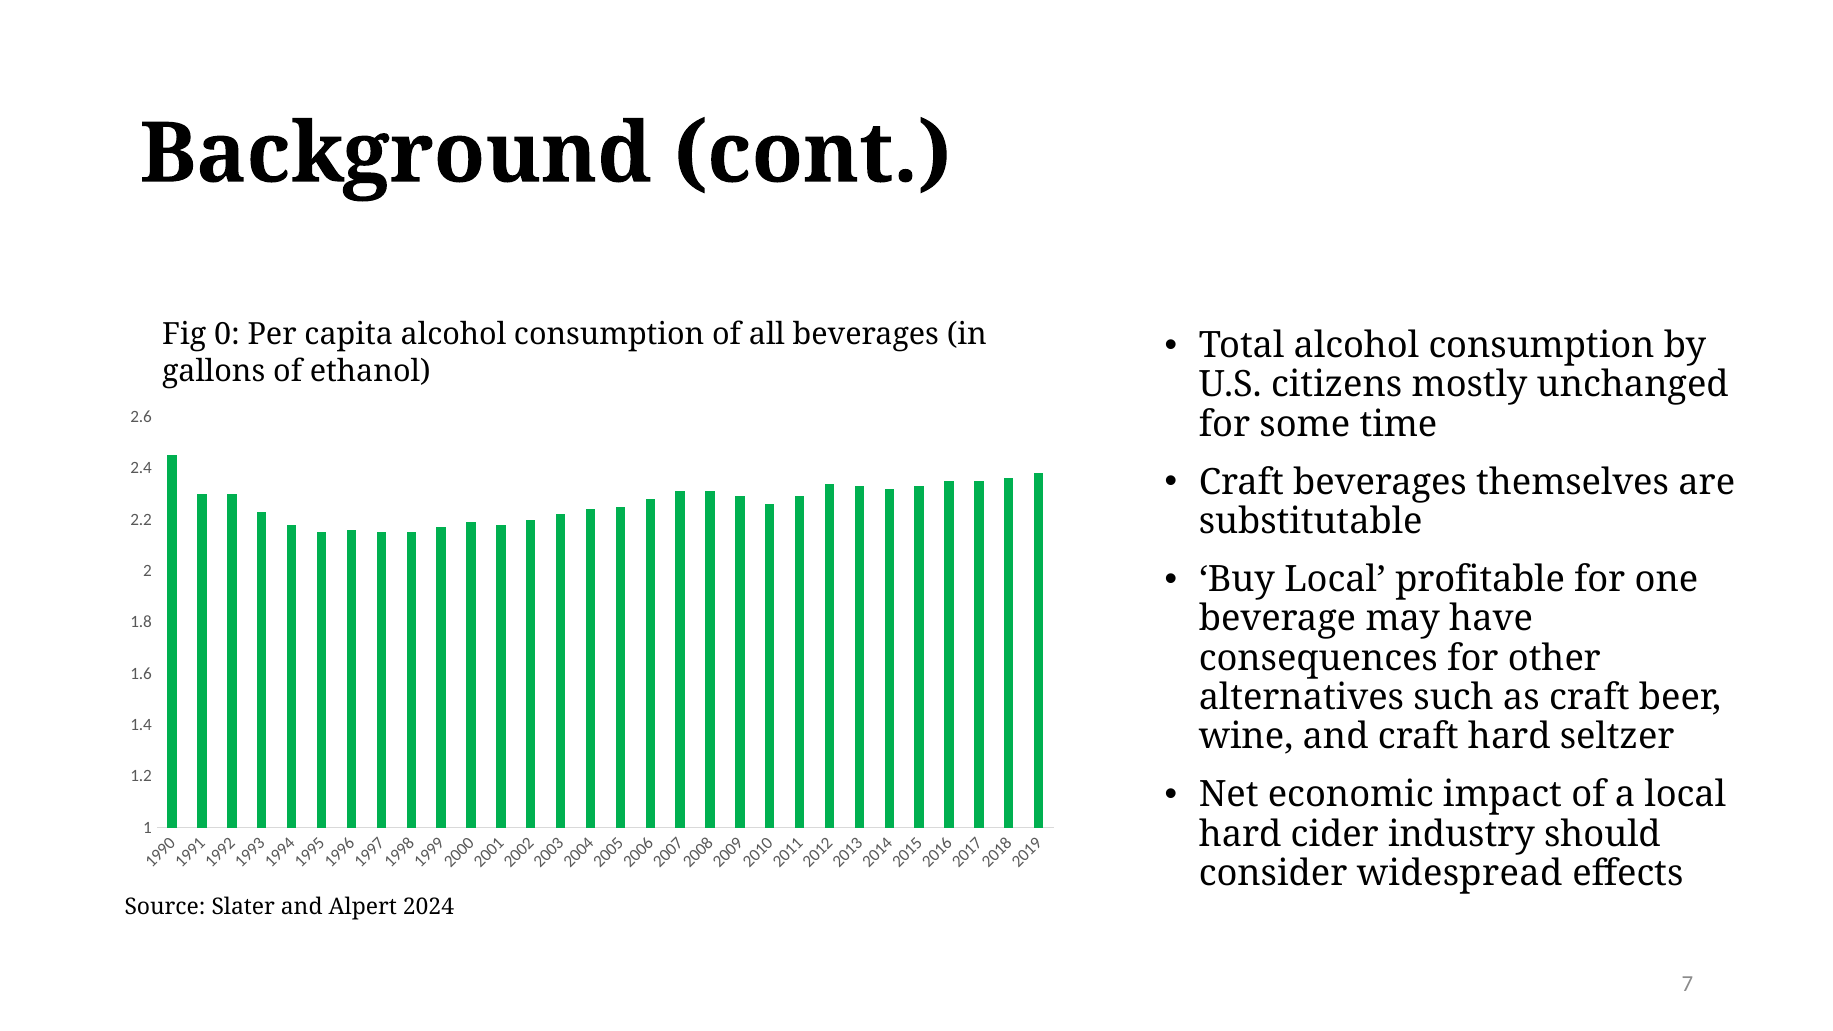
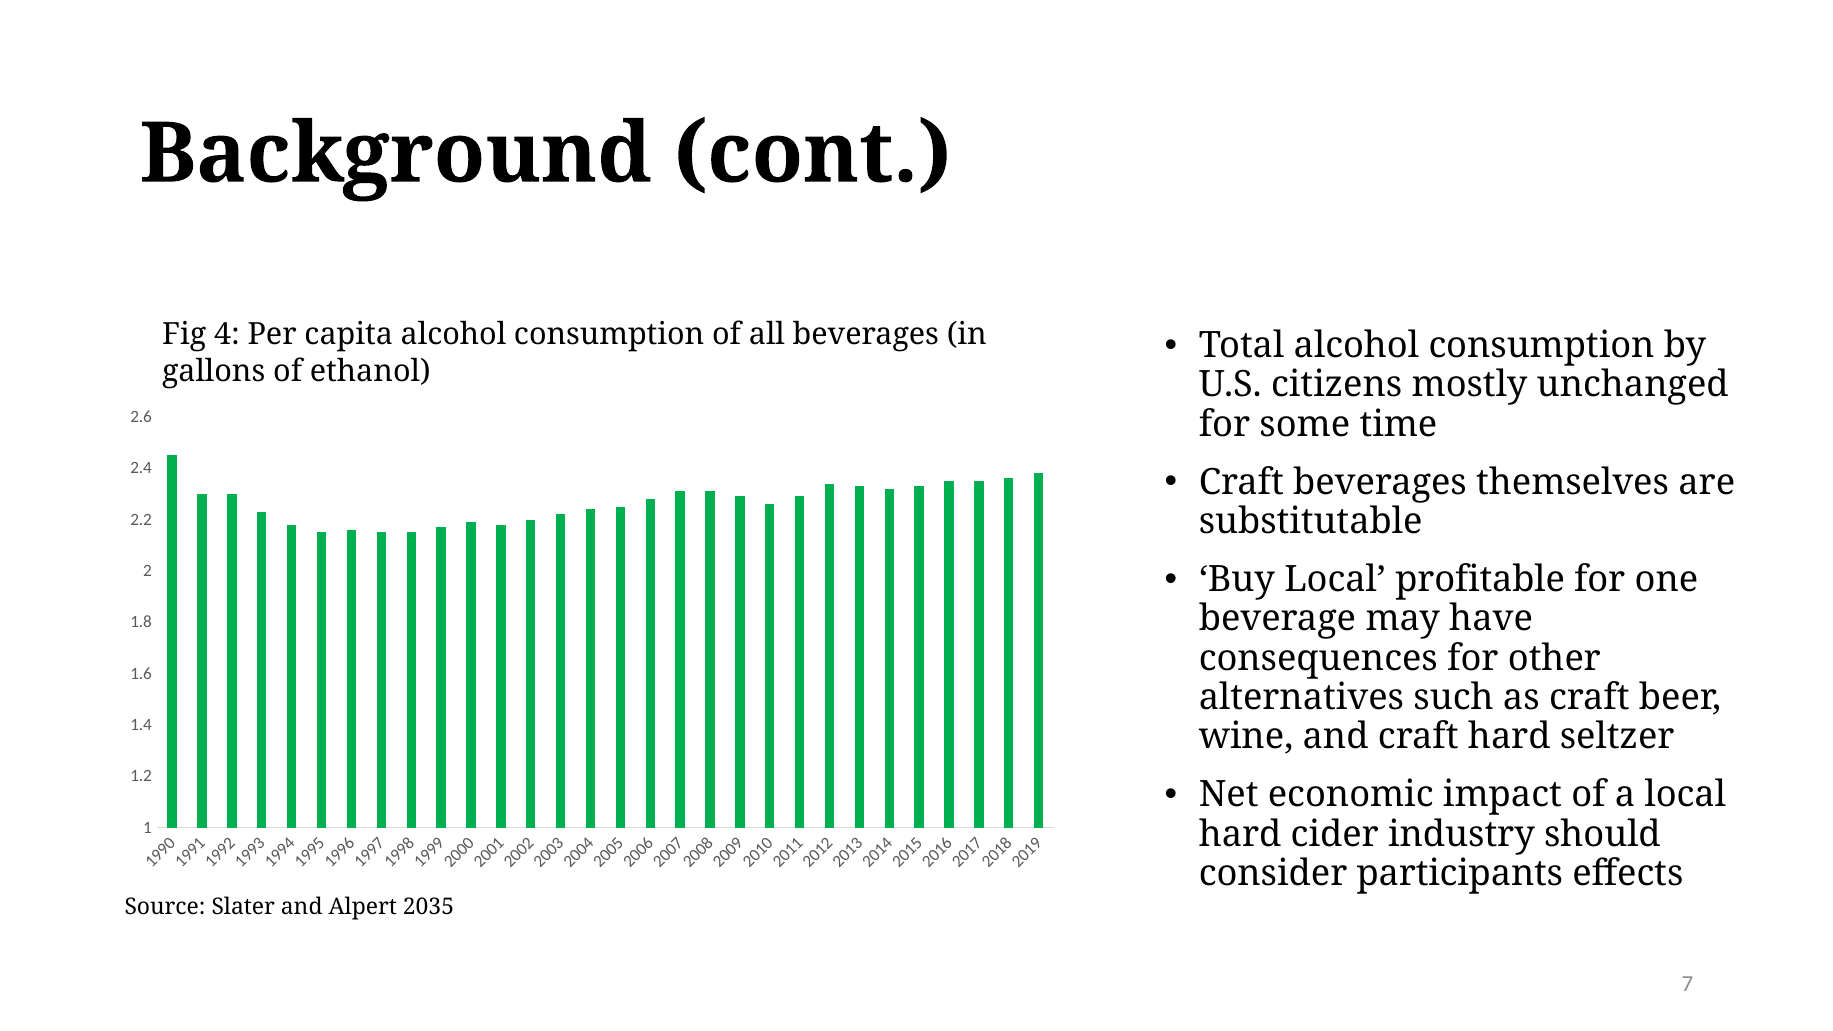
Fig 0: 0 -> 4
widespread: widespread -> participants
2024: 2024 -> 2035
